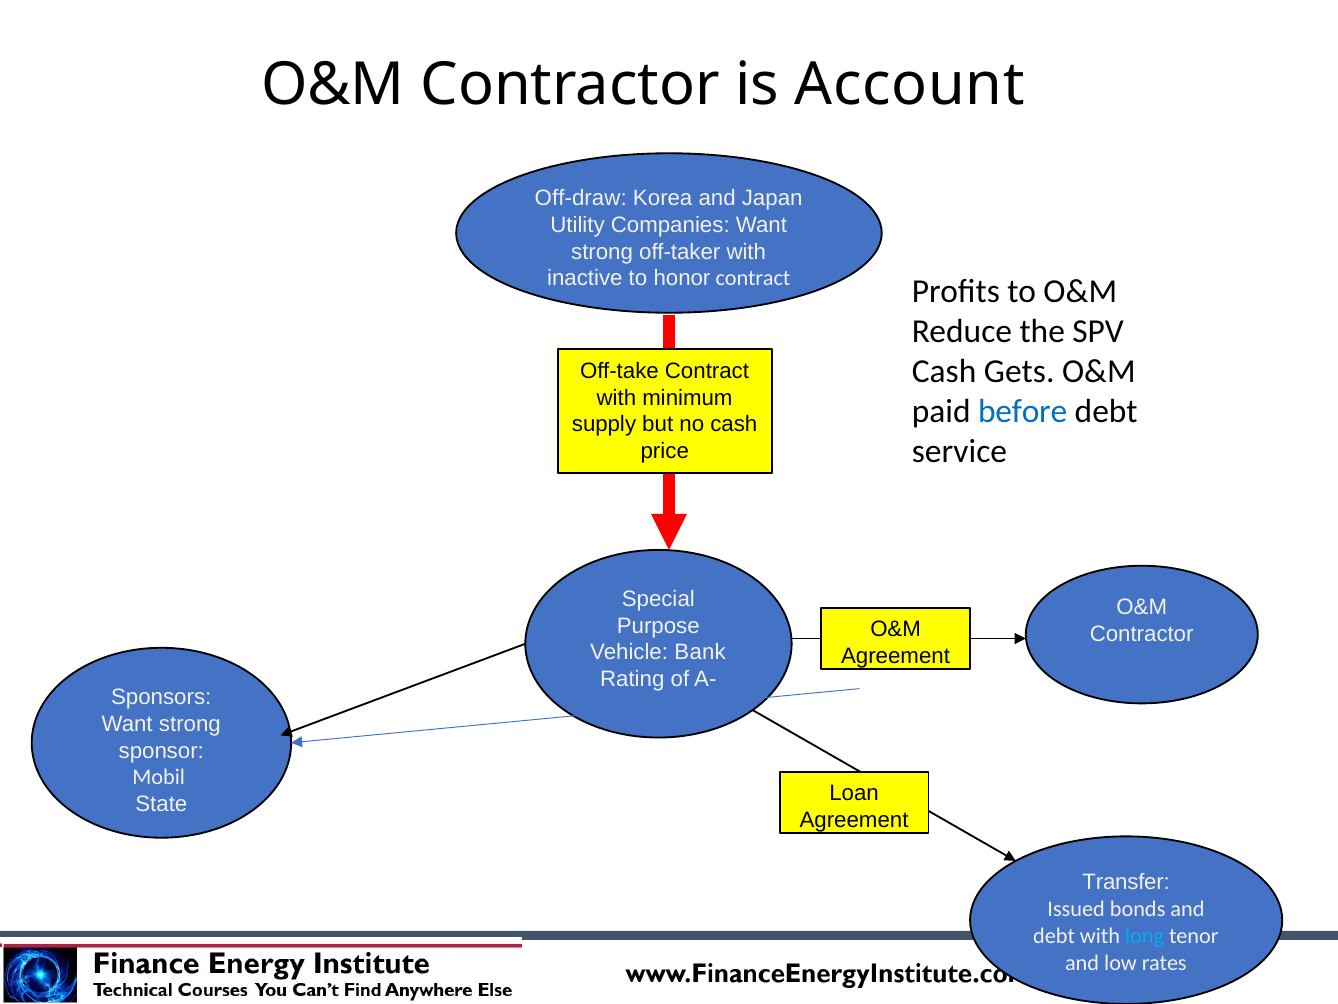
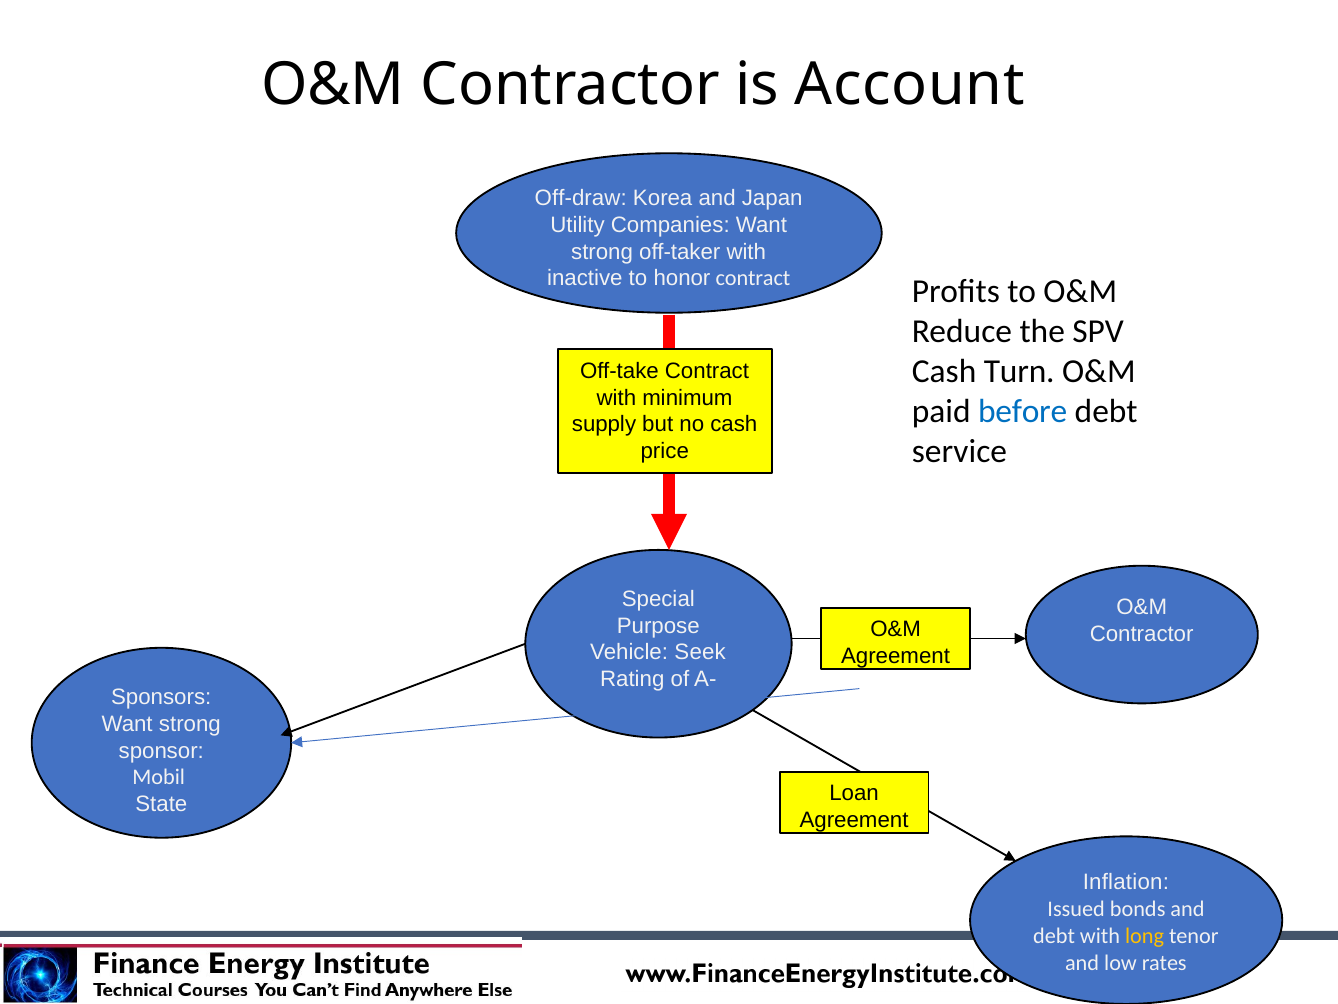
Gets: Gets -> Turn
Bank: Bank -> Seek
Transfer: Transfer -> Inflation
long colour: light blue -> yellow
